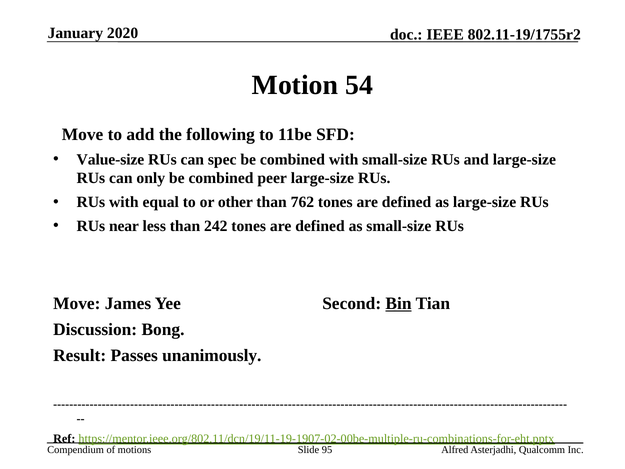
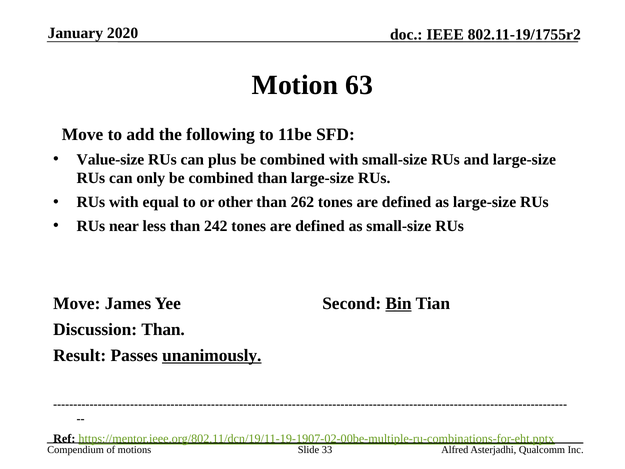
54: 54 -> 63
spec: spec -> plus
combined peer: peer -> than
762: 762 -> 262
Discussion Bong: Bong -> Than
unanimously underline: none -> present
95: 95 -> 33
